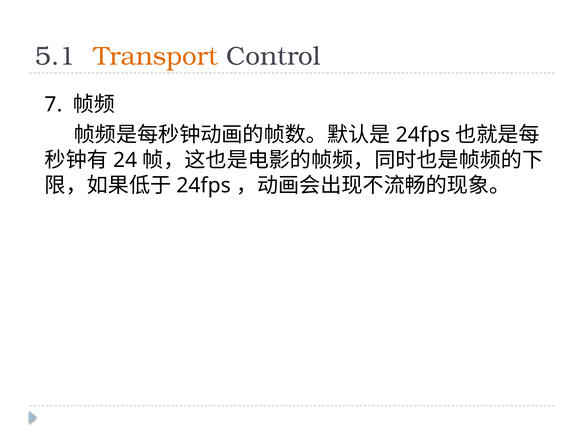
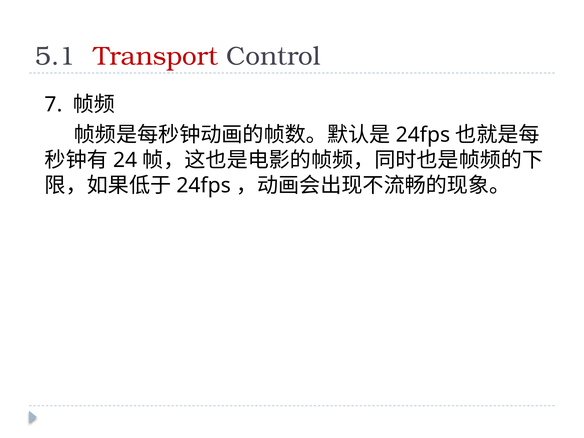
Transport colour: orange -> red
